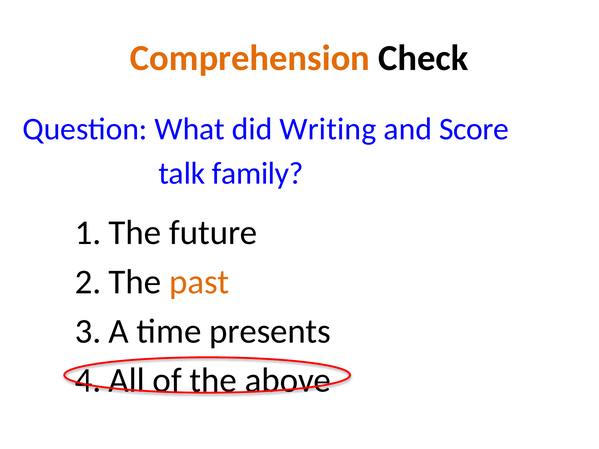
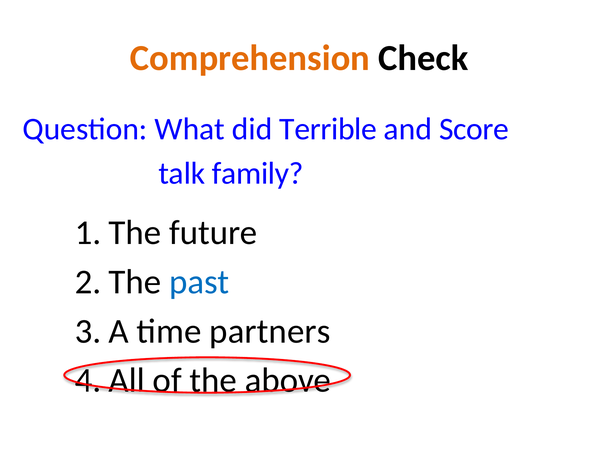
Writing: Writing -> Terrible
past colour: orange -> blue
presents: presents -> partners
